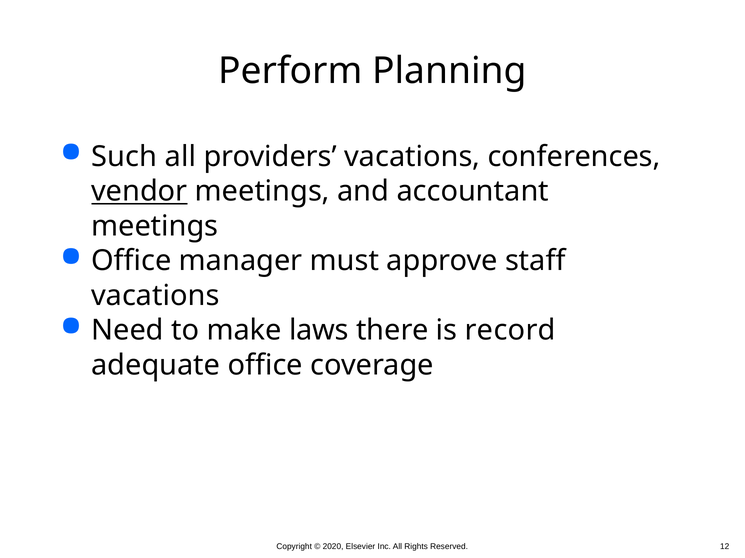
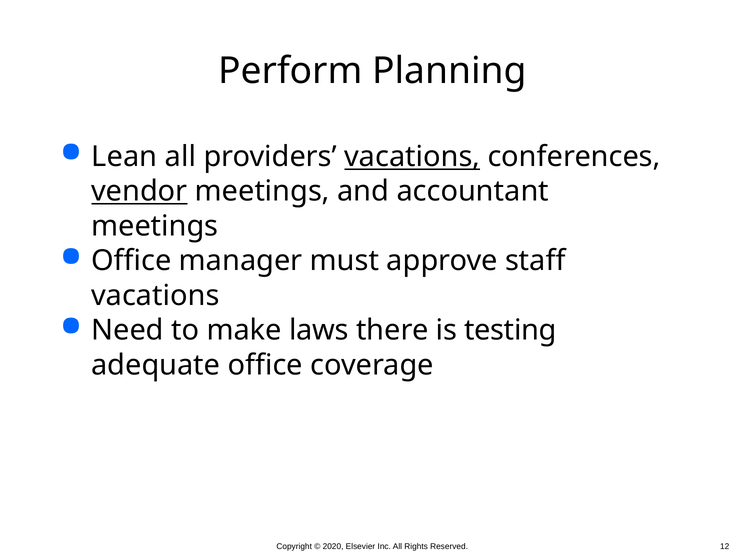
Such: Such -> Lean
vacations at (412, 157) underline: none -> present
record: record -> testing
